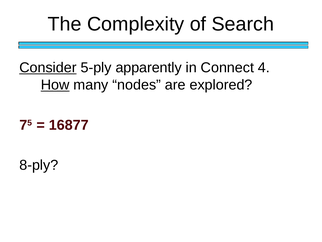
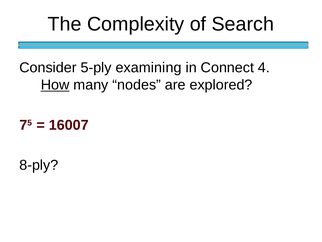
Consider underline: present -> none
apparently: apparently -> examining
16877: 16877 -> 16007
